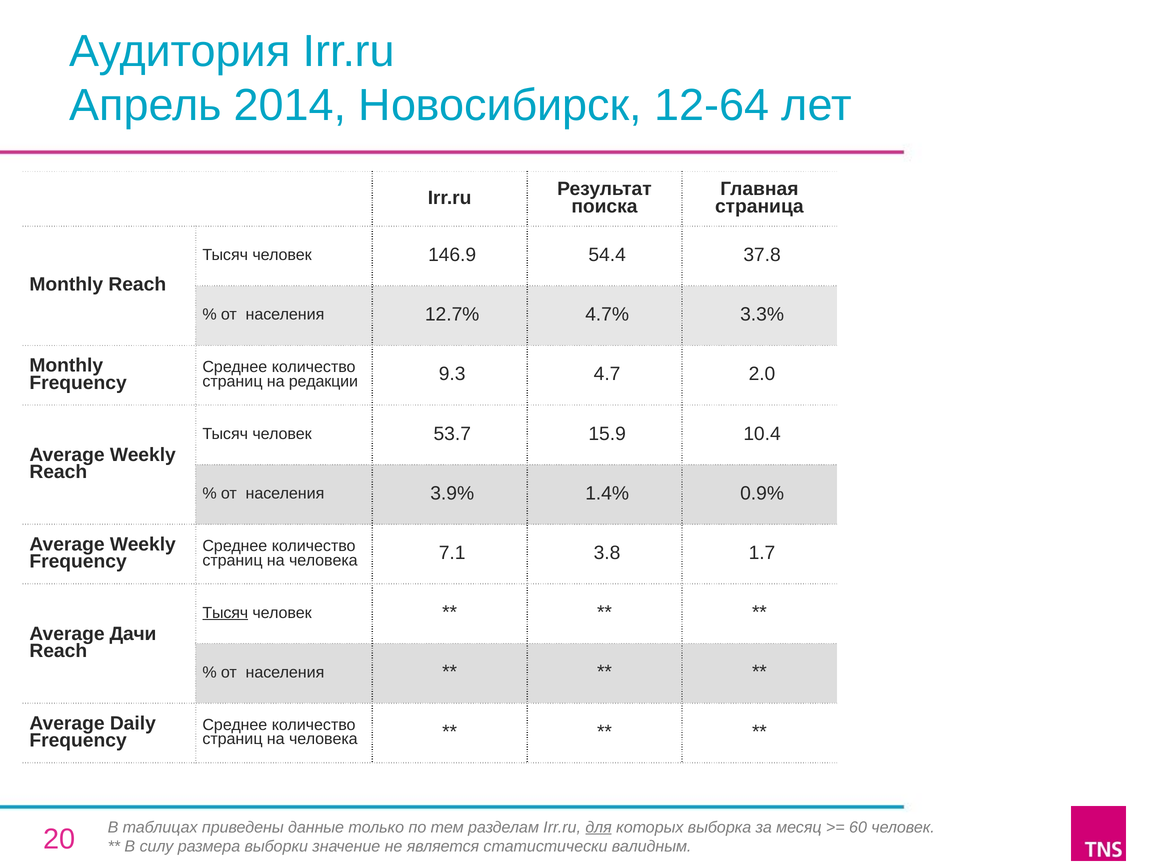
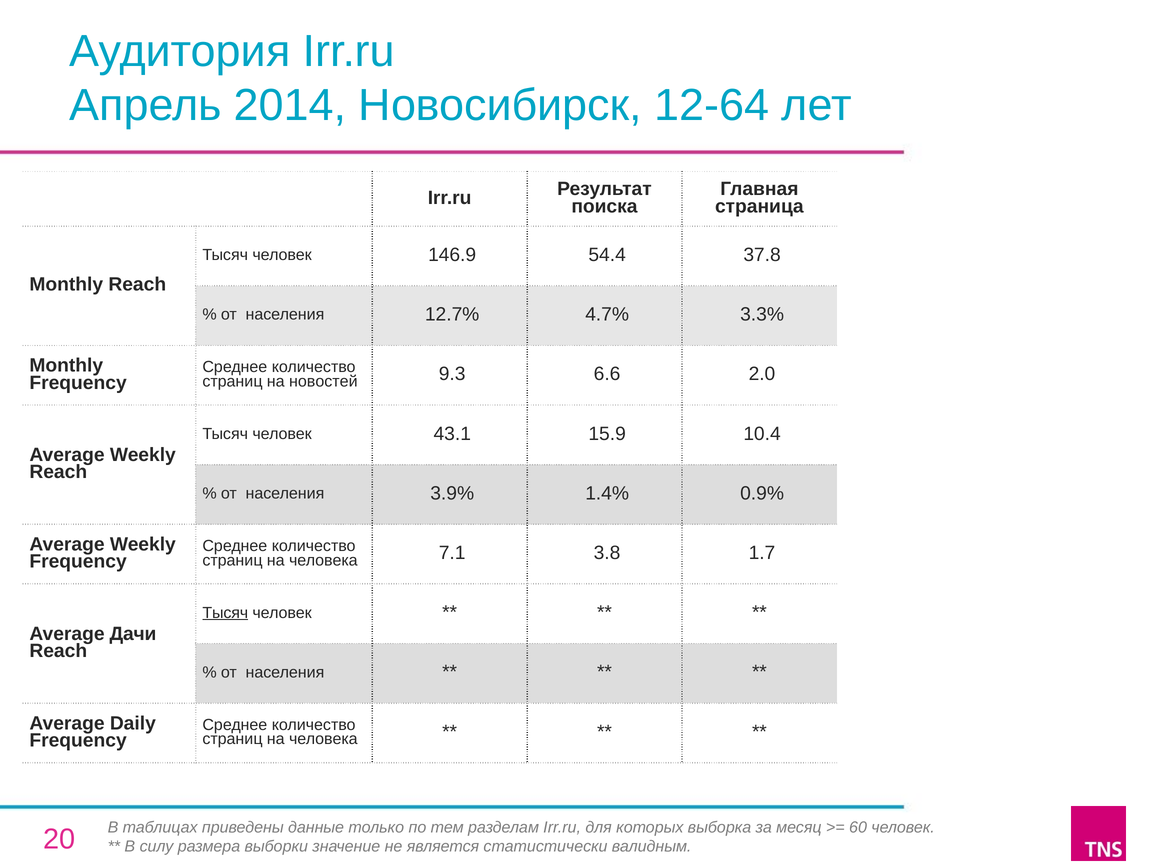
редакции: редакции -> новостей
4.7: 4.7 -> 6.6
53.7: 53.7 -> 43.1
для underline: present -> none
